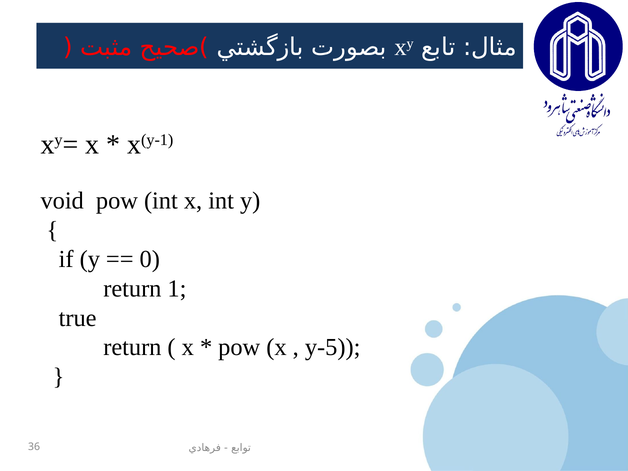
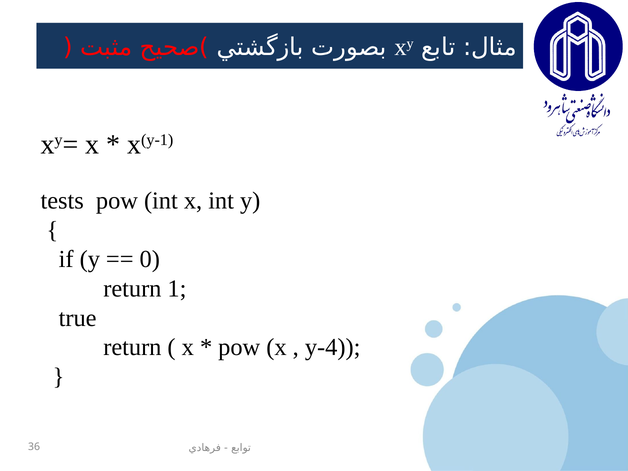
void: void -> tests
y-5: y-5 -> y-4
